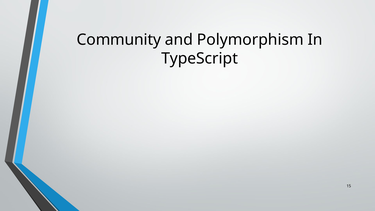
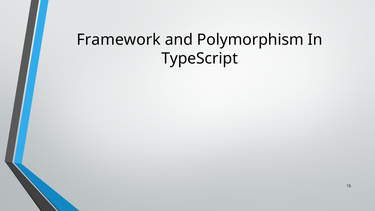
Community: Community -> Framework
